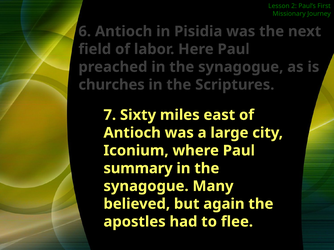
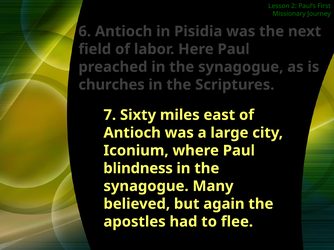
summary: summary -> blindness
